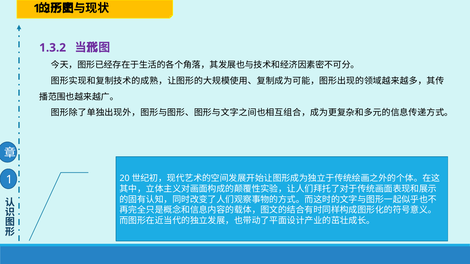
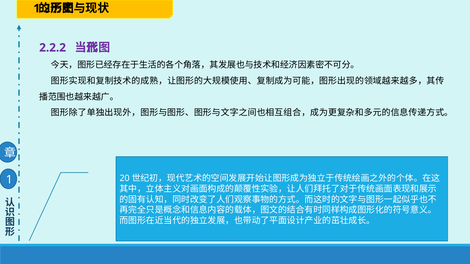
1.3.2: 1.3.2 -> 2.2.2
